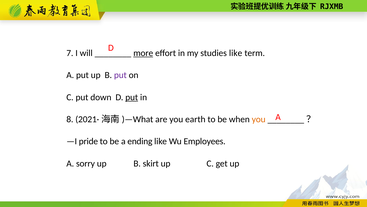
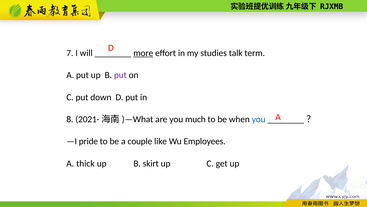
studies like: like -> talk
put at (132, 97) underline: present -> none
earth: earth -> much
you at (259, 119) colour: orange -> blue
ending: ending -> couple
sorry: sorry -> thick
